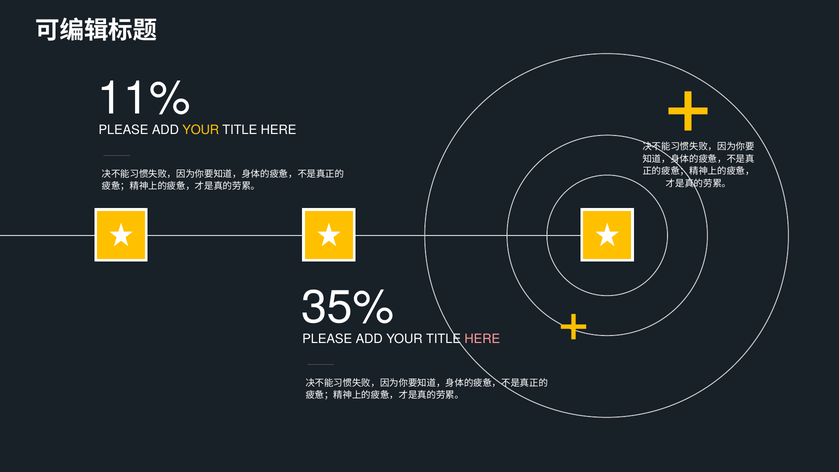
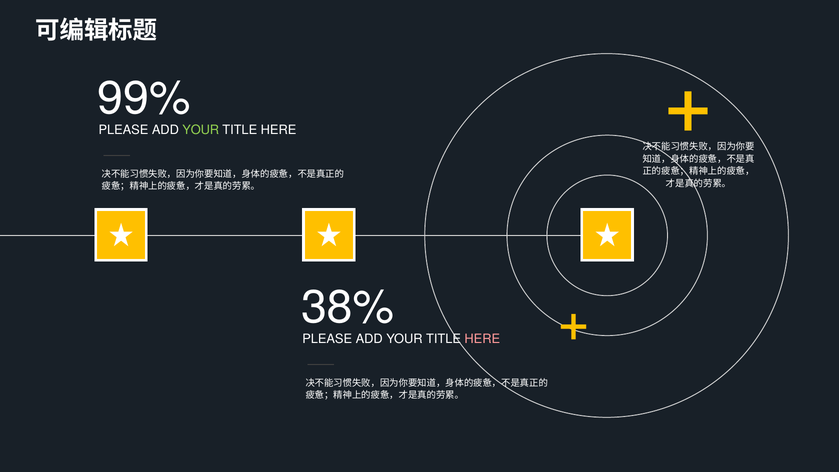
11%: 11% -> 99%
YOUR at (201, 130) colour: yellow -> light green
35%: 35% -> 38%
